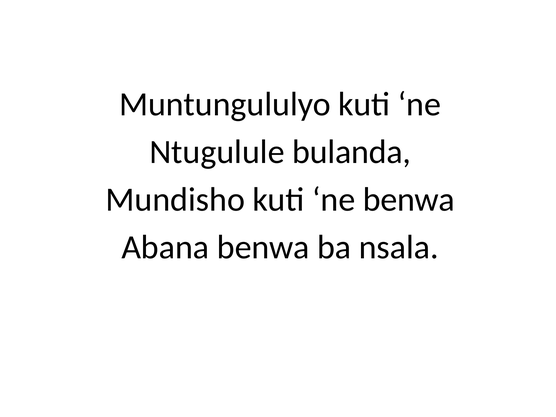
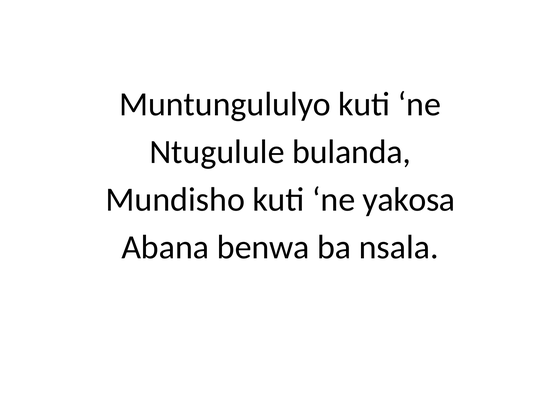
ne benwa: benwa -> yakosa
